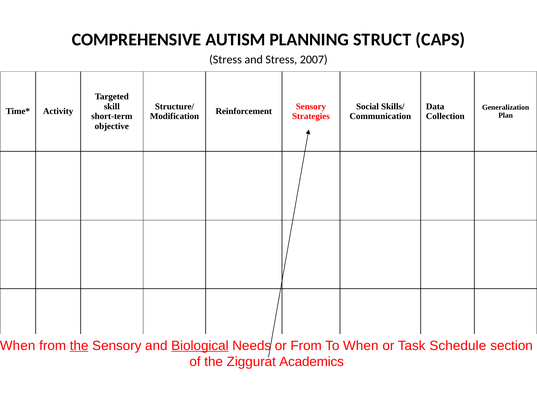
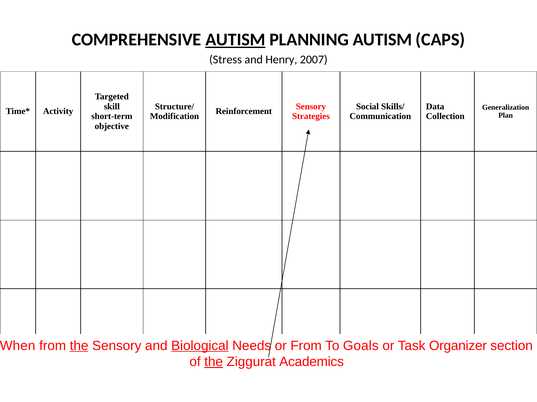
AUTISM at (235, 40) underline: none -> present
PLANNING STRUCT: STRUCT -> AUTISM
and Stress: Stress -> Henry
To When: When -> Goals
Schedule: Schedule -> Organizer
the at (214, 362) underline: none -> present
